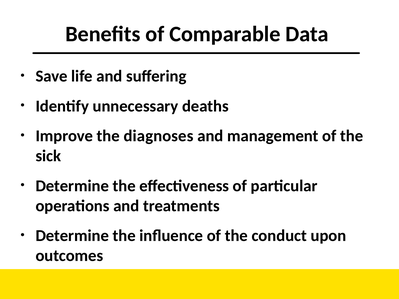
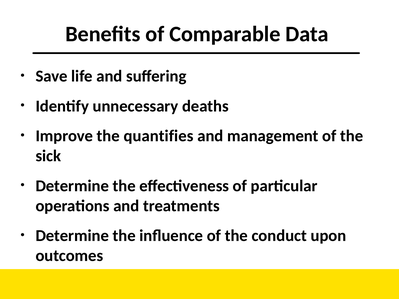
diagnoses: diagnoses -> quantifies
